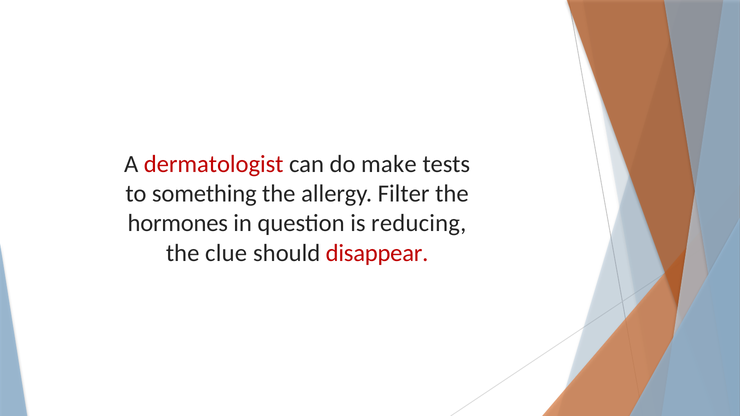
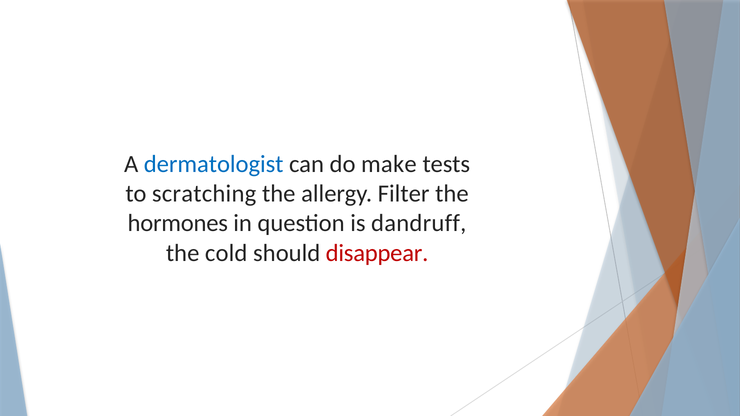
dermatologist colour: red -> blue
something: something -> scratching
reducing: reducing -> dandruff
clue: clue -> cold
